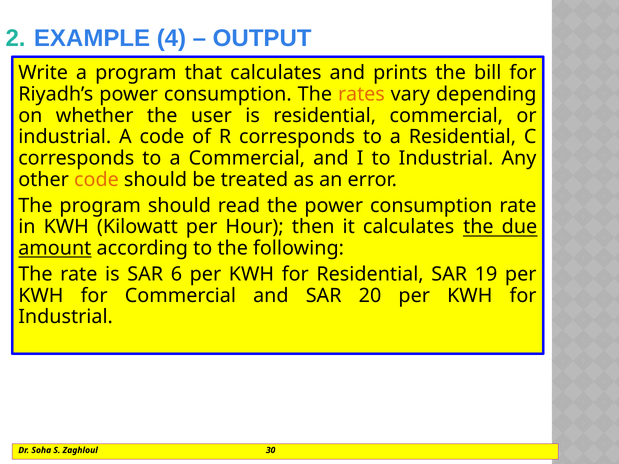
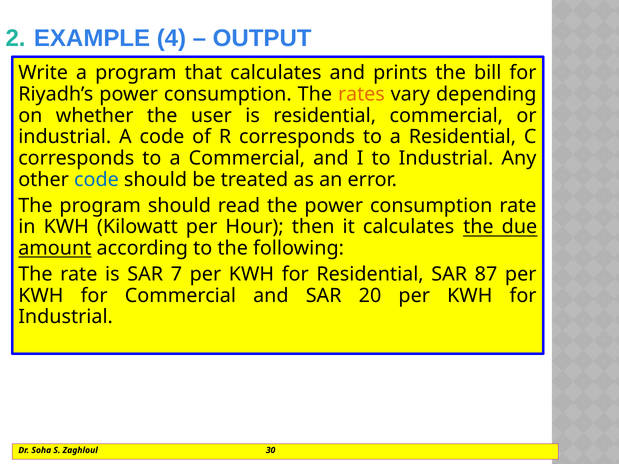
code at (96, 180) colour: orange -> blue
6: 6 -> 7
19: 19 -> 87
